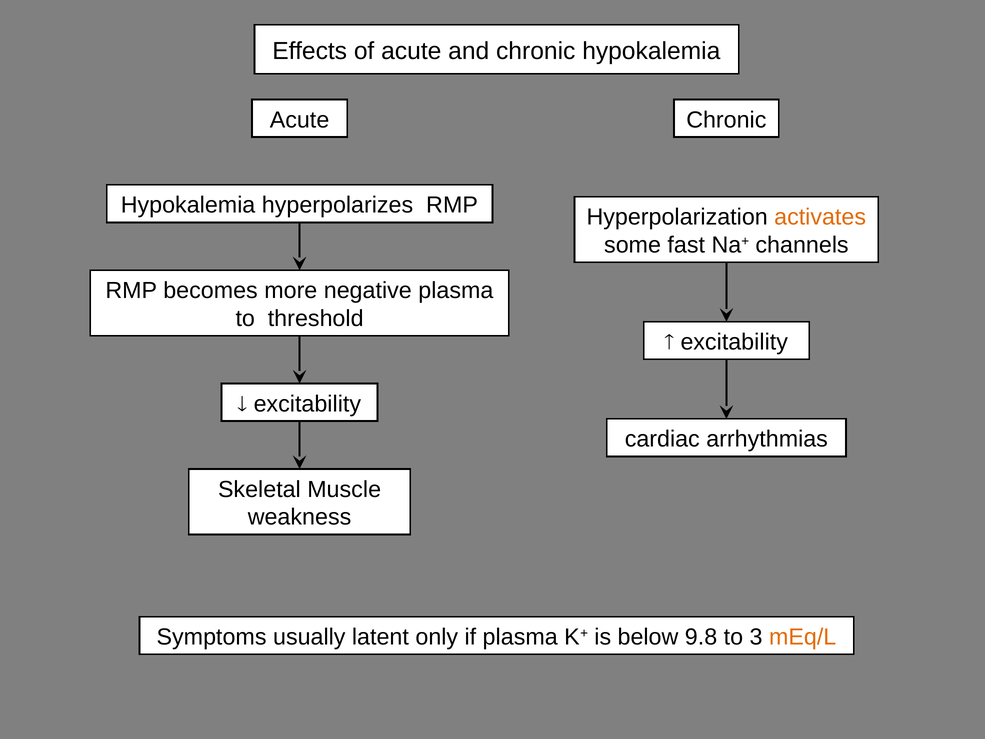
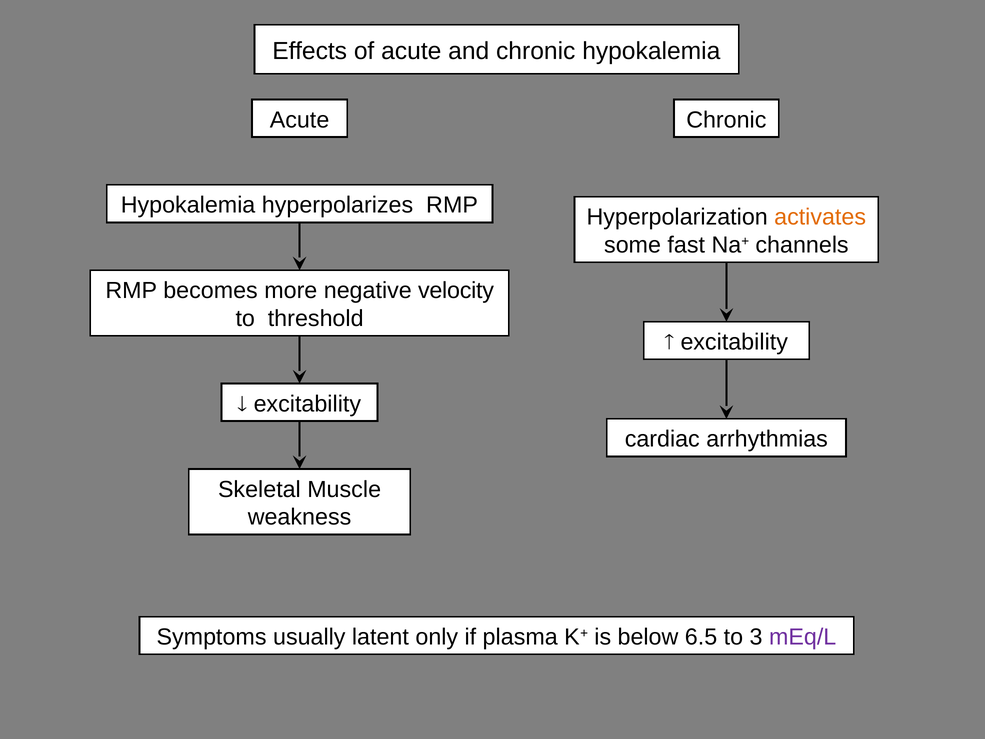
negative plasma: plasma -> velocity
9.8: 9.8 -> 6.5
mEq/L colour: orange -> purple
